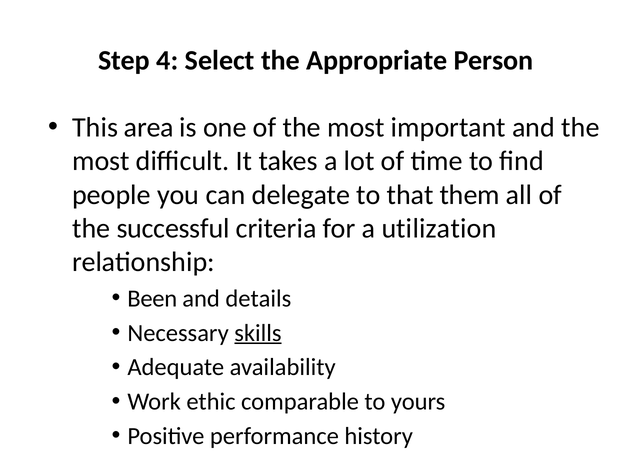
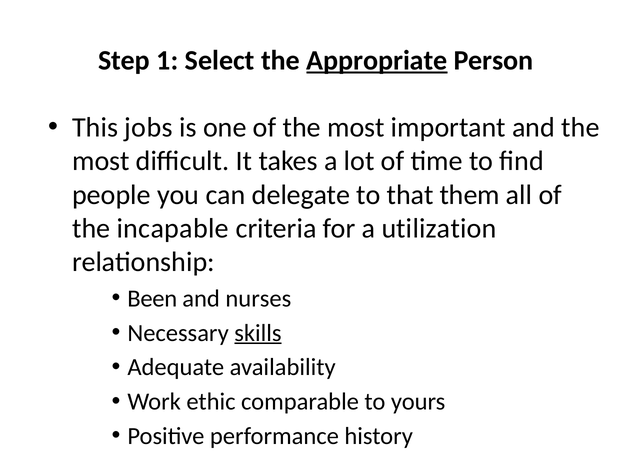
4: 4 -> 1
Appropriate underline: none -> present
area: area -> jobs
successful: successful -> incapable
details: details -> nurses
